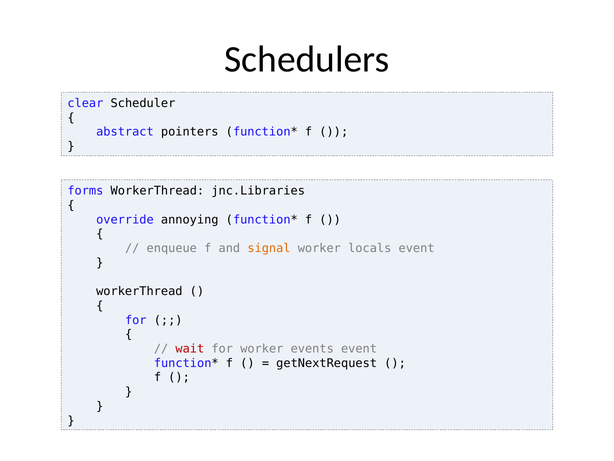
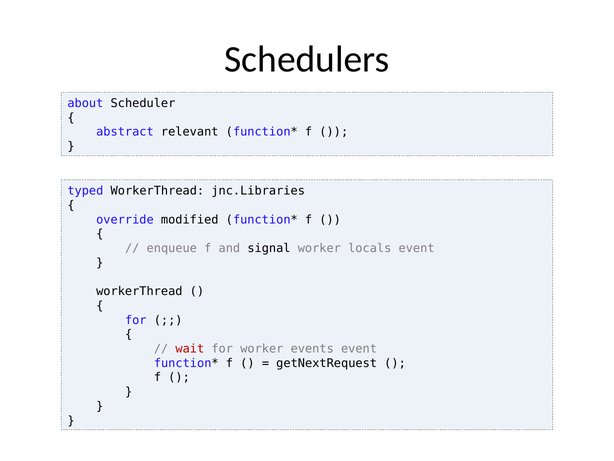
clear: clear -> about
pointers: pointers -> relevant
forms: forms -> typed
annoying: annoying -> modified
signal colour: orange -> black
